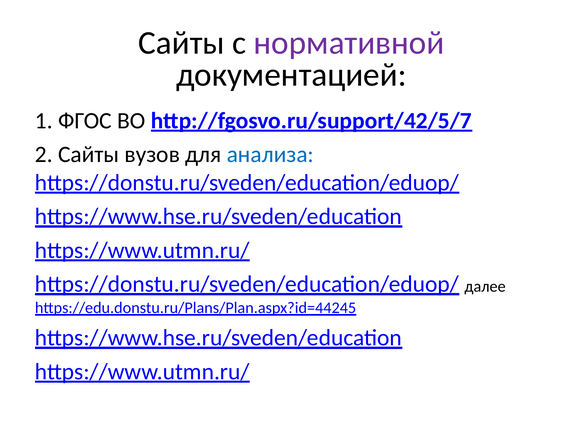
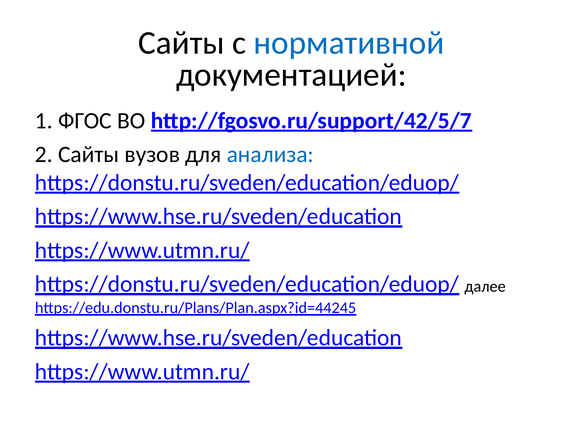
нормативной colour: purple -> blue
